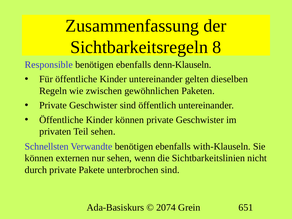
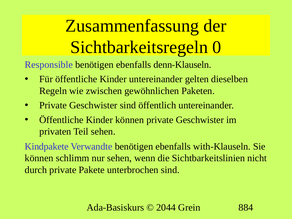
8: 8 -> 0
Schnellsten: Schnellsten -> Kindpakete
externen: externen -> schlimm
2074: 2074 -> 2044
651: 651 -> 884
